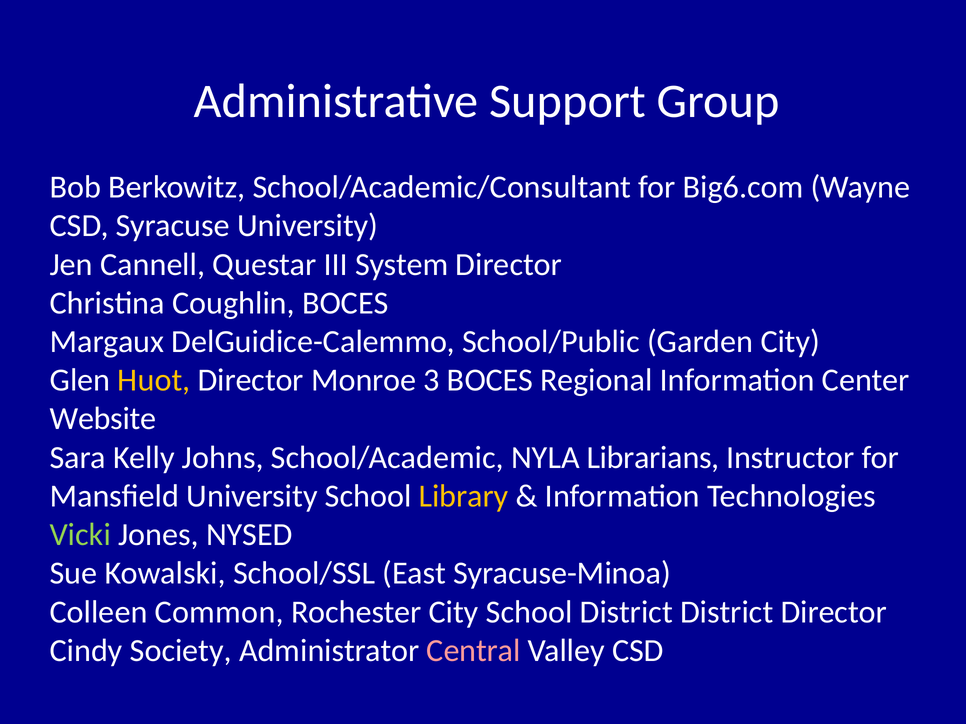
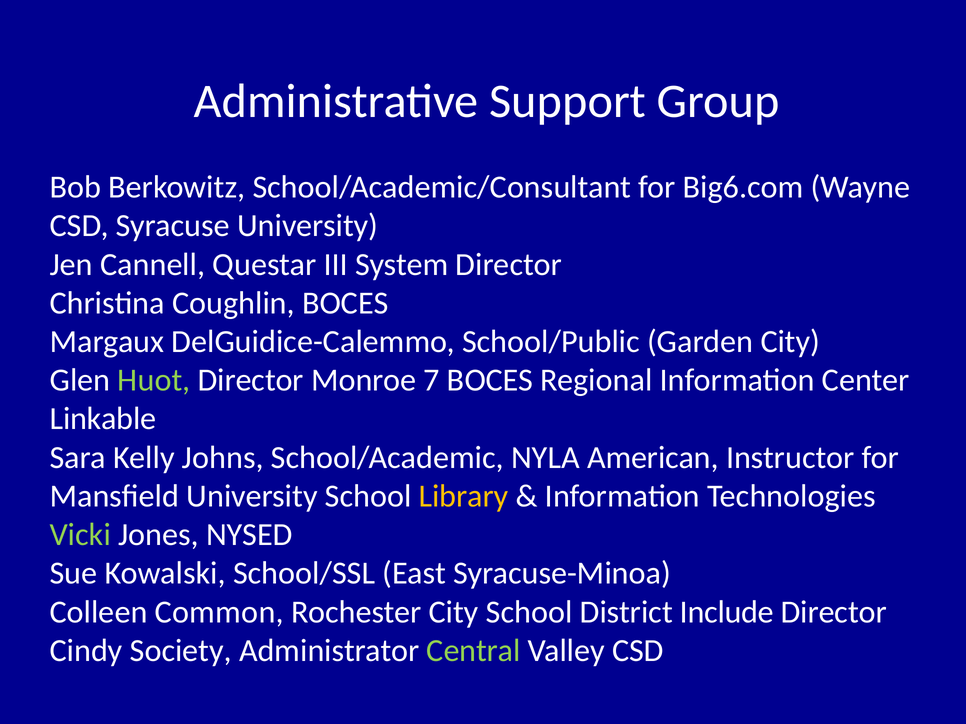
Huot colour: yellow -> light green
3: 3 -> 7
Website: Website -> Linkable
Librarians: Librarians -> American
District District: District -> Include
Central colour: pink -> light green
